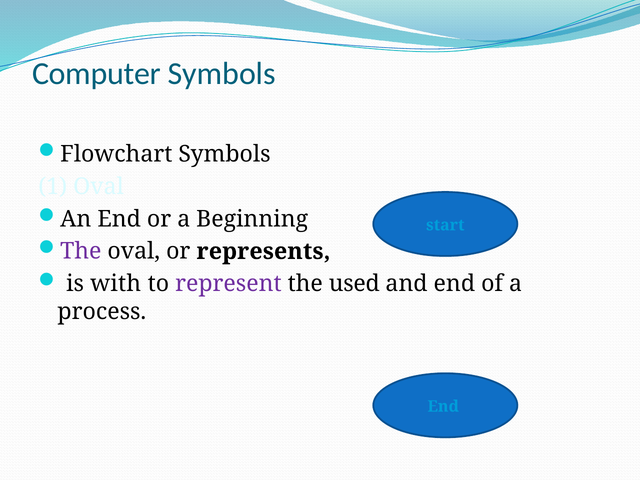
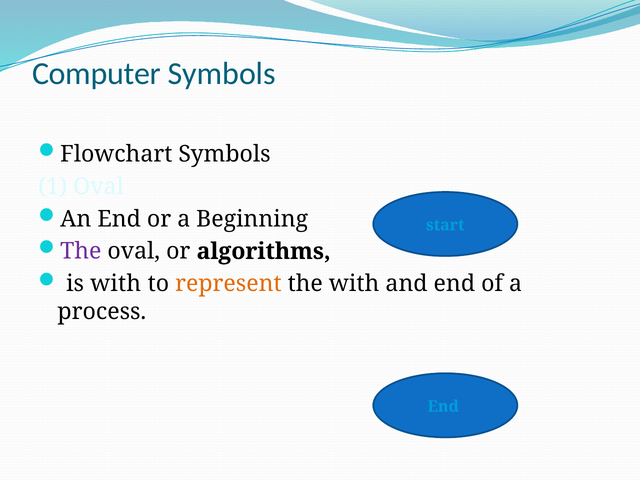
represents: represents -> algorithms
represent colour: purple -> orange
the used: used -> with
